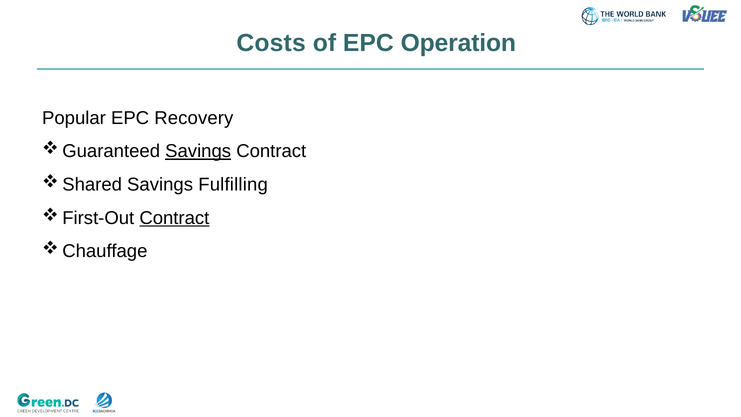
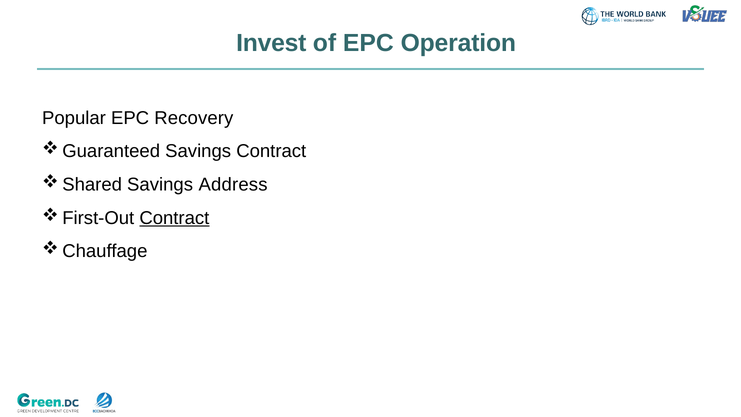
Costs: Costs -> Invest
Savings at (198, 151) underline: present -> none
Fulfilling: Fulfilling -> Address
